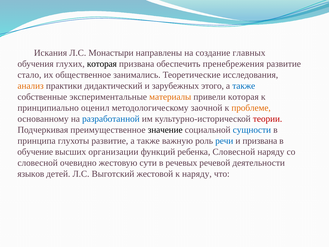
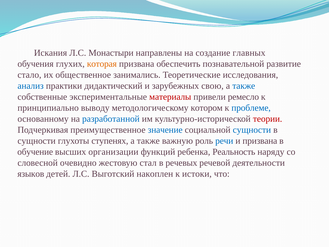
которая at (102, 64) colour: black -> orange
пренебрежения: пренебрежения -> познавательной
анализ colour: orange -> blue
этого: этого -> свою
материалы colour: orange -> red
привели которая: которая -> ремесло
оценил: оценил -> выводу
заочной: заочной -> котором
проблеме colour: orange -> blue
значение colour: black -> blue
принципа at (37, 141): принципа -> сущности
глухоты развитие: развитие -> ступенях
ребенка Словесной: Словесной -> Реальность
сути: сути -> стал
жестовой: жестовой -> накоплен
к наряду: наряду -> истоки
